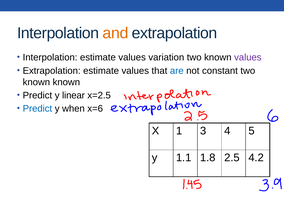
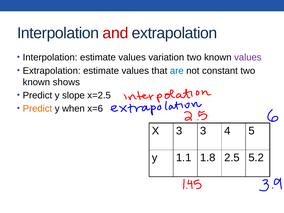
and colour: orange -> red
known known: known -> shows
linear: linear -> slope
Predict at (37, 109) colour: blue -> orange
X 1: 1 -> 3
4.2: 4.2 -> 5.2
